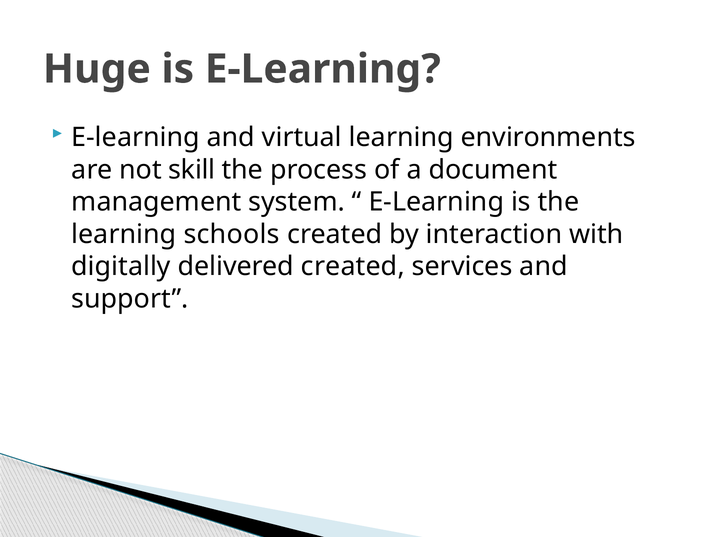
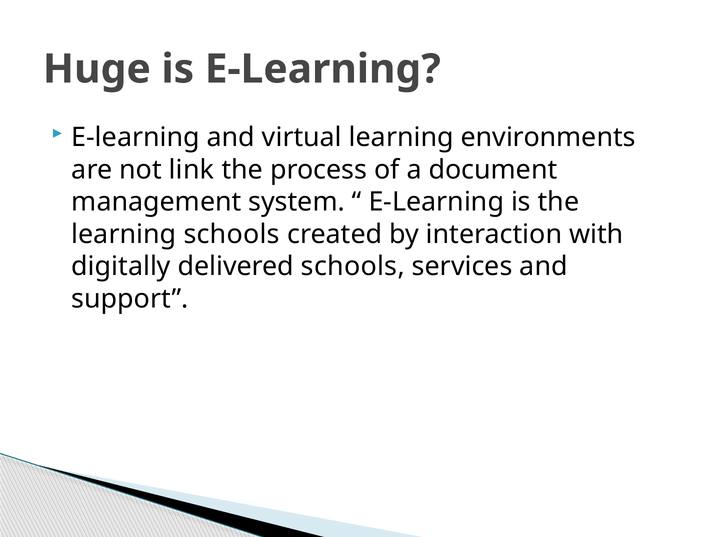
skill: skill -> link
delivered created: created -> schools
